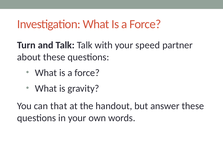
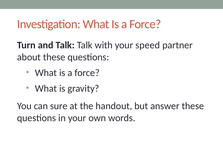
that: that -> sure
